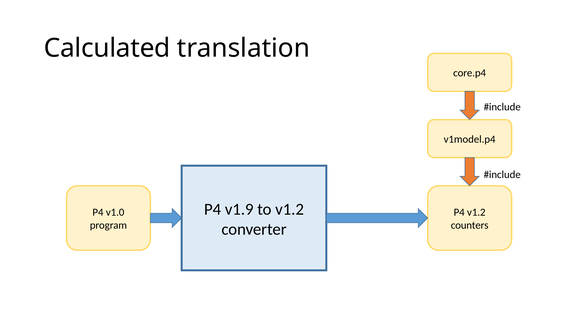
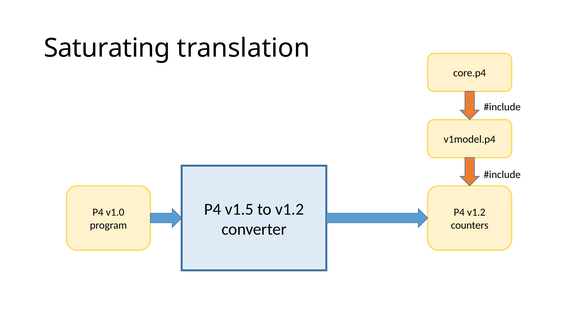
Calculated: Calculated -> Saturating
v1.9: v1.9 -> v1.5
